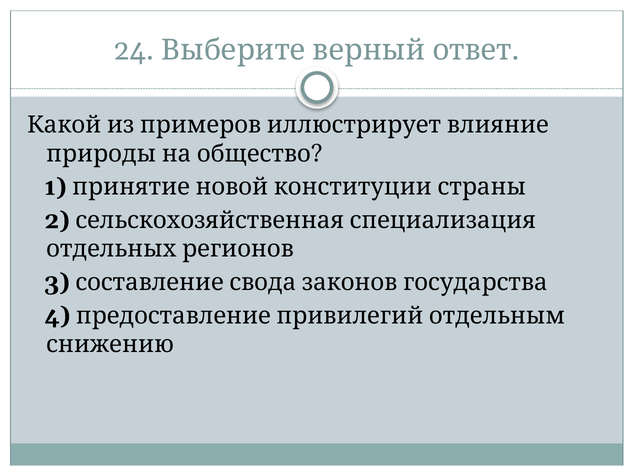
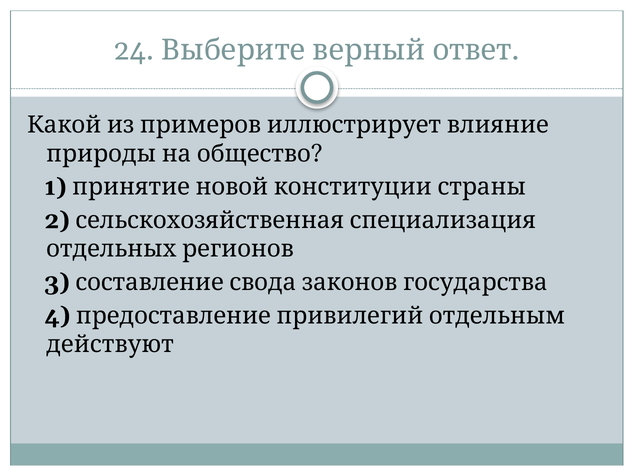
снижению: снижению -> действуют
